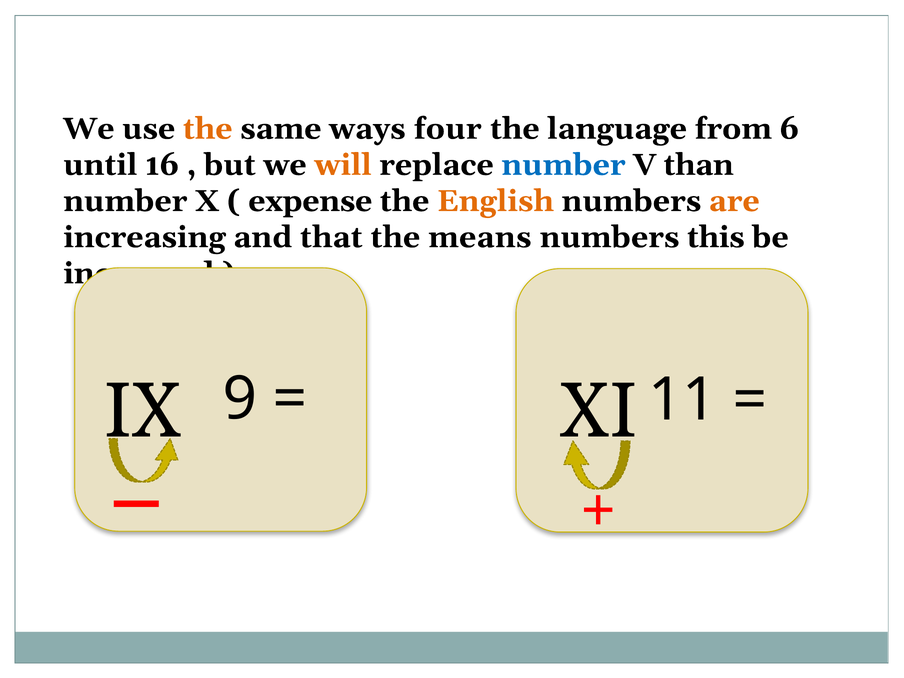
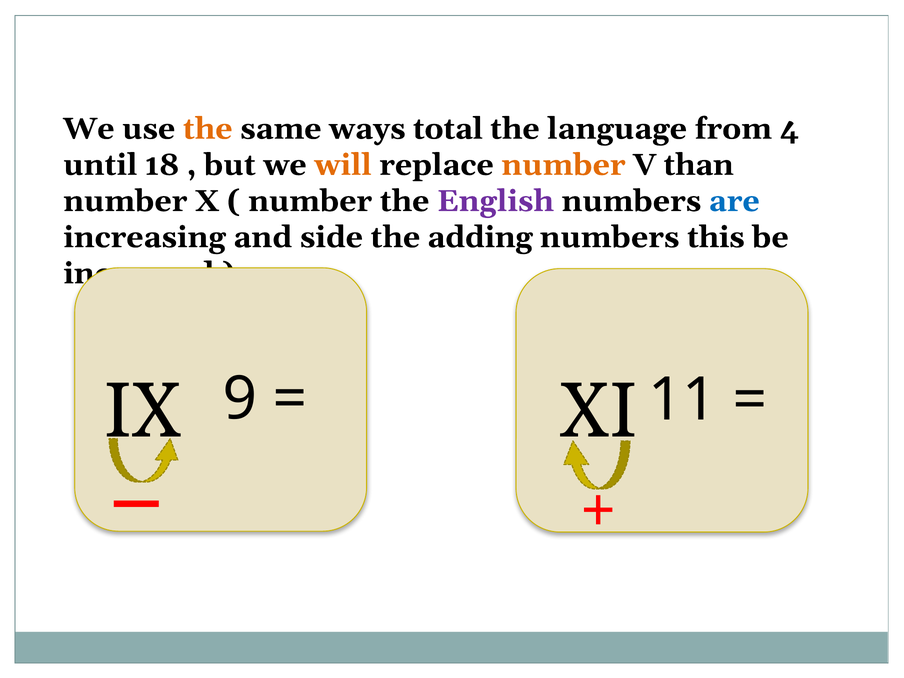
four: four -> total
6: 6 -> 4
16: 16 -> 18
number at (563, 165) colour: blue -> orange
expense at (310, 201): expense -> number
English colour: orange -> purple
are colour: orange -> blue
that: that -> side
means: means -> adding
